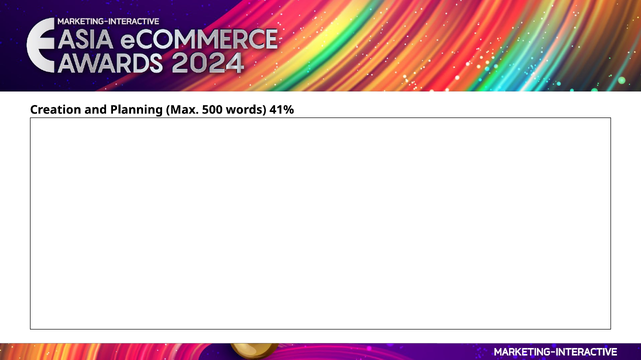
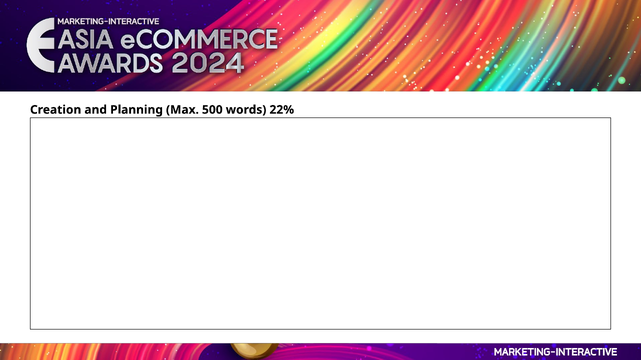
41%: 41% -> 22%
